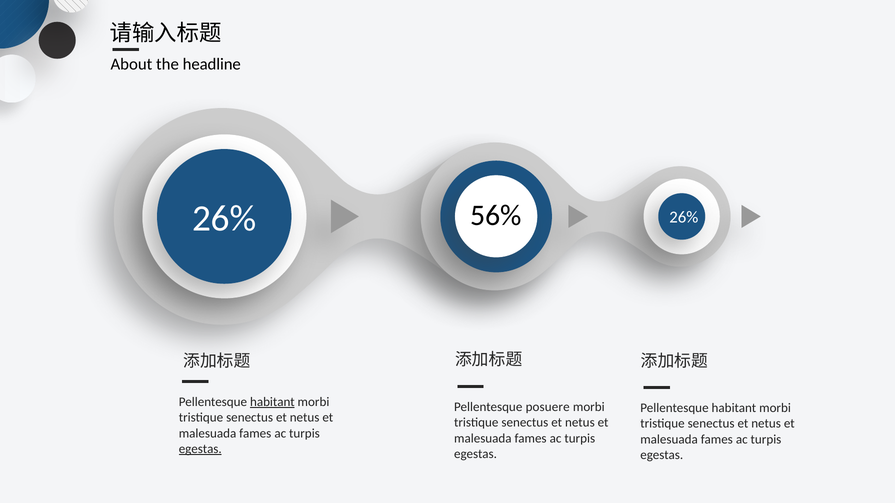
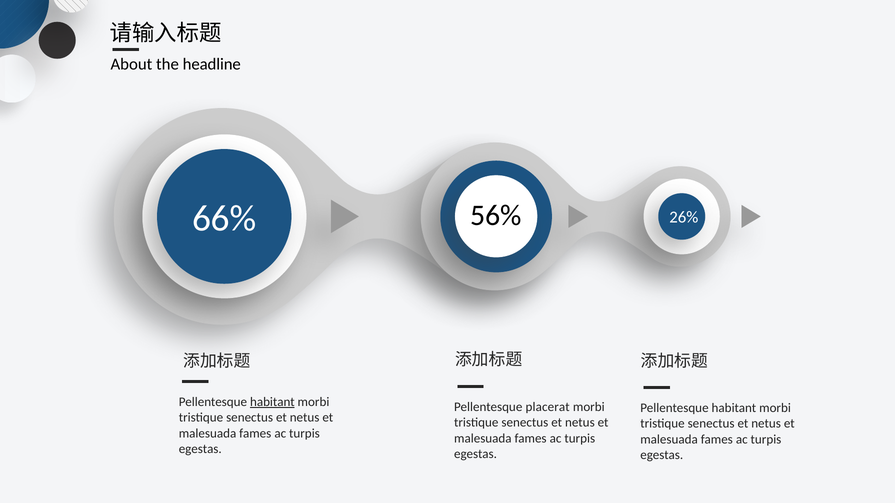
26% at (224, 219): 26% -> 66%
posuere: posuere -> placerat
egestas at (200, 449) underline: present -> none
